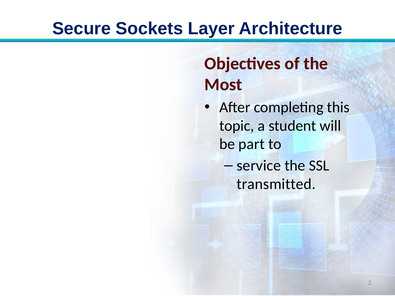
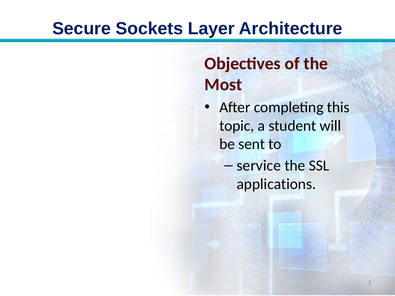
part: part -> sent
transmitted: transmitted -> applications
